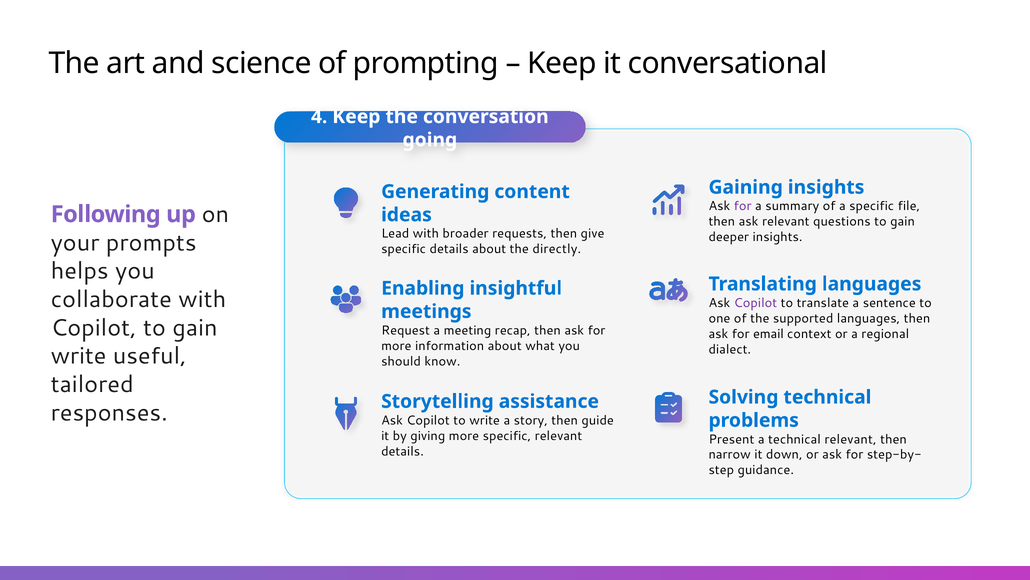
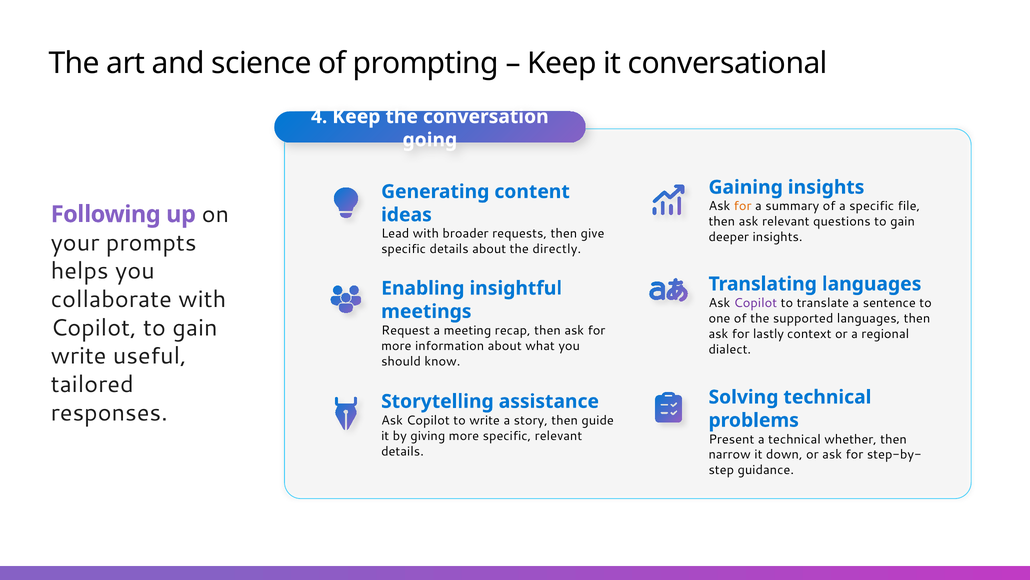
for at (743, 206) colour: purple -> orange
email: email -> lastly
technical relevant: relevant -> whether
